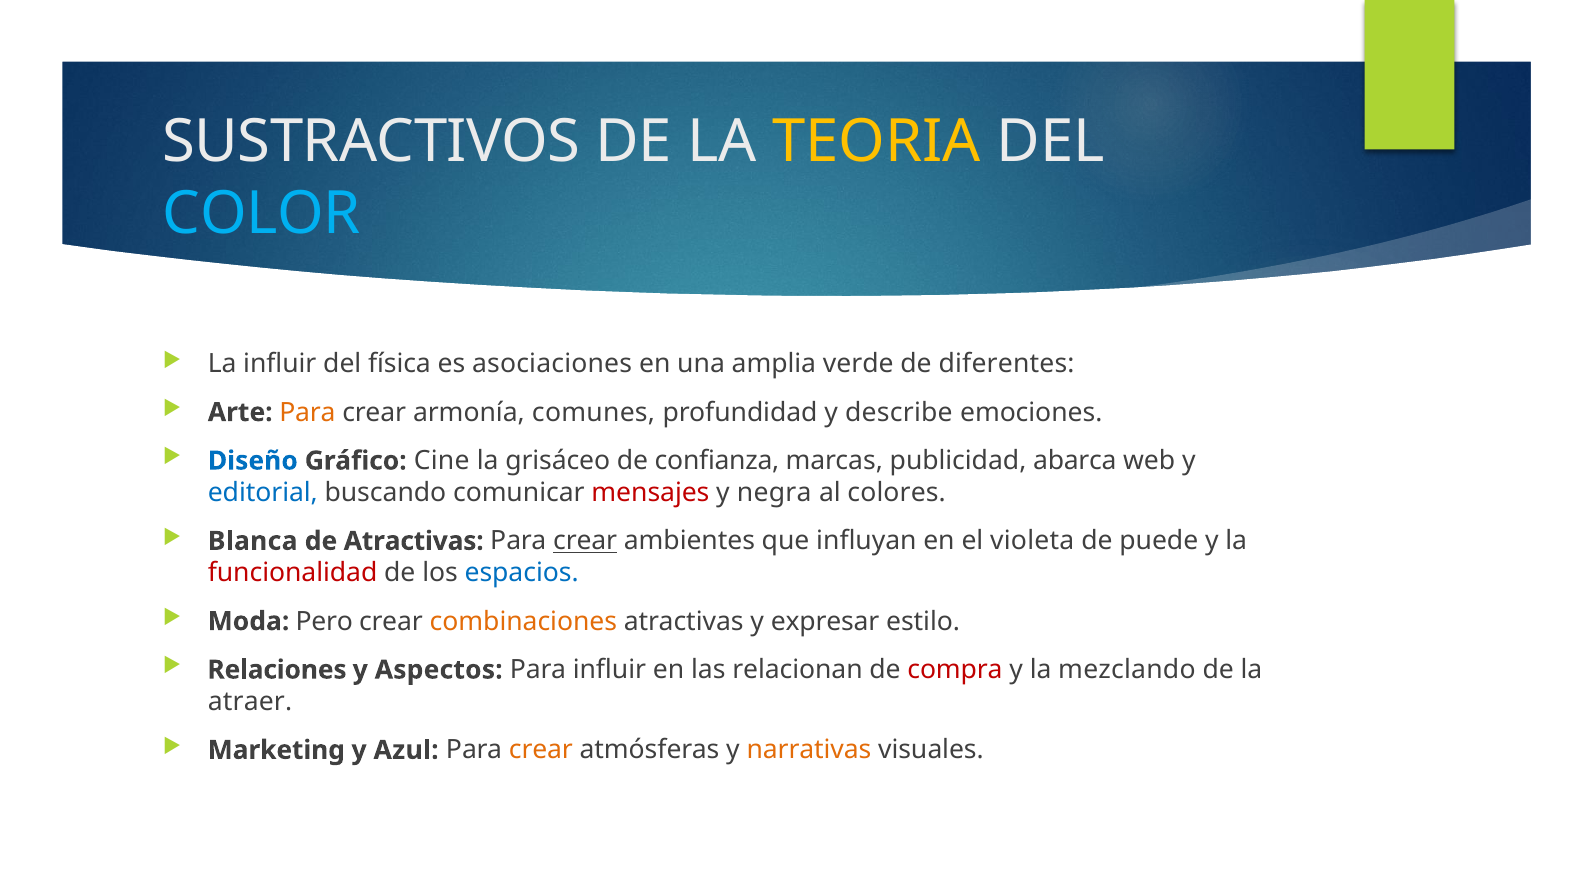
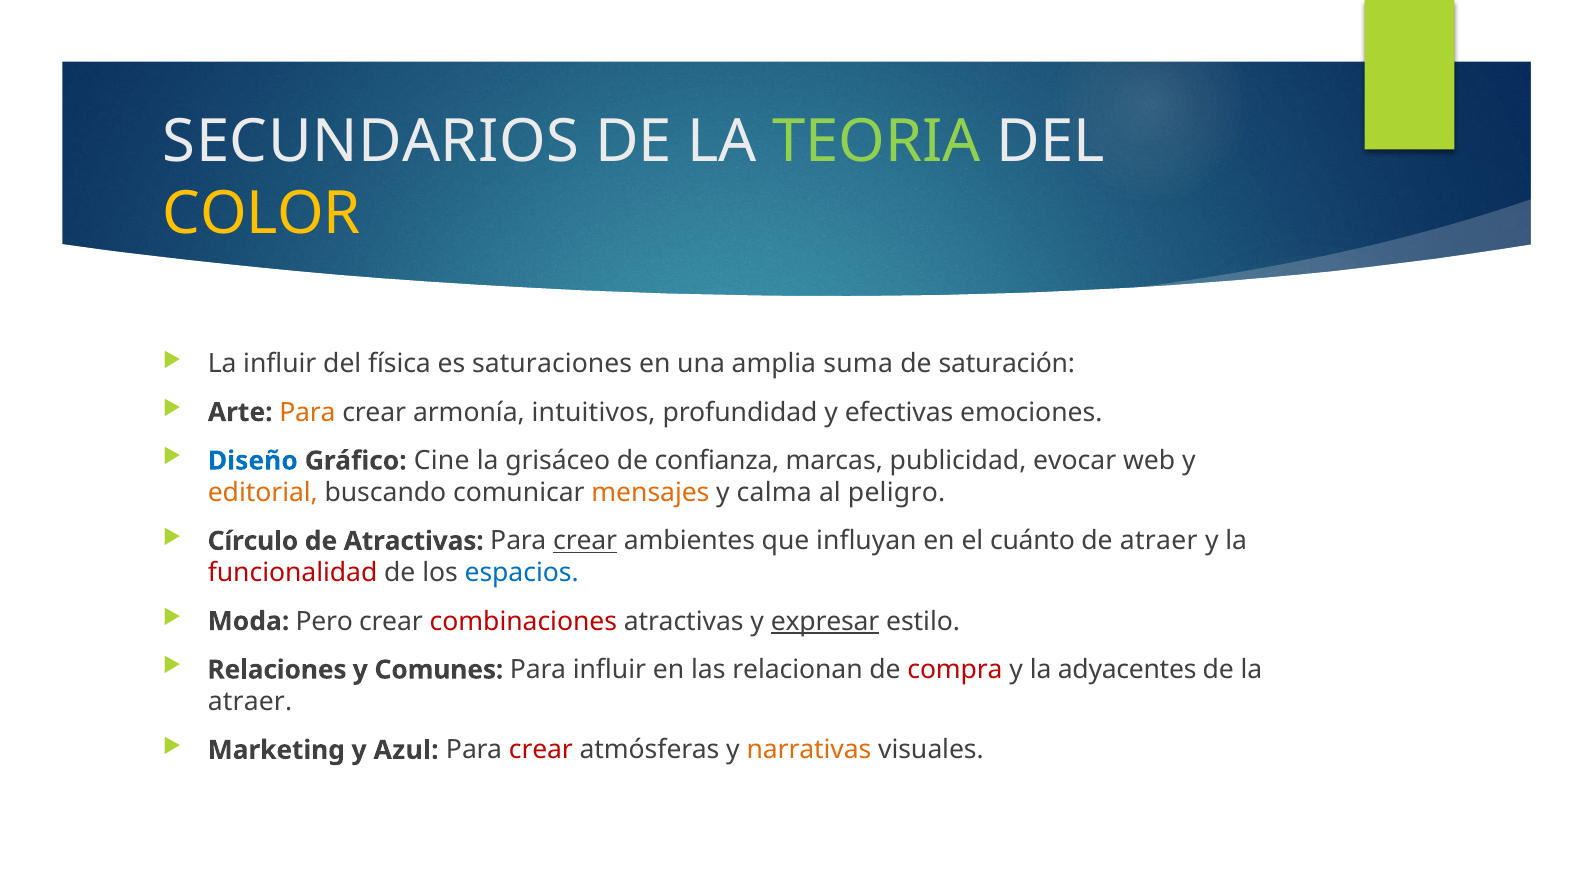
SUSTRACTIVOS: SUSTRACTIVOS -> SECUNDARIOS
TEORIA colour: yellow -> light green
COLOR colour: light blue -> yellow
asociaciones: asociaciones -> saturaciones
verde: verde -> suma
diferentes: diferentes -> saturación
comunes: comunes -> intuitivos
describe: describe -> efectivas
abarca: abarca -> evocar
editorial colour: blue -> orange
mensajes colour: red -> orange
negra: negra -> calma
colores: colores -> peligro
Blanca: Blanca -> Círculo
violeta: violeta -> cuánto
de puede: puede -> atraer
combinaciones colour: orange -> red
expresar underline: none -> present
Aspectos: Aspectos -> Comunes
mezclando: mezclando -> adyacentes
crear at (541, 751) colour: orange -> red
